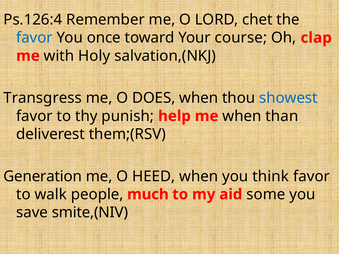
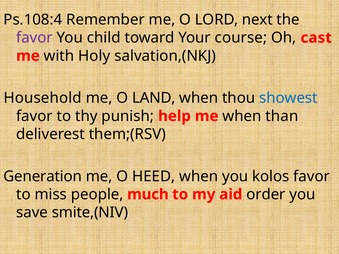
Ps.126:4: Ps.126:4 -> Ps.108:4
chet: chet -> next
favor at (34, 38) colour: blue -> purple
once: once -> child
clap: clap -> cast
Transgress: Transgress -> Household
DOES: DOES -> LAND
think: think -> kolos
walk: walk -> miss
some: some -> order
